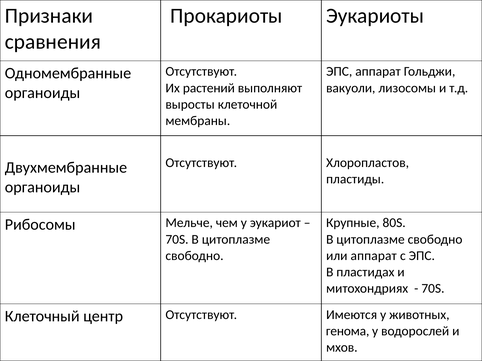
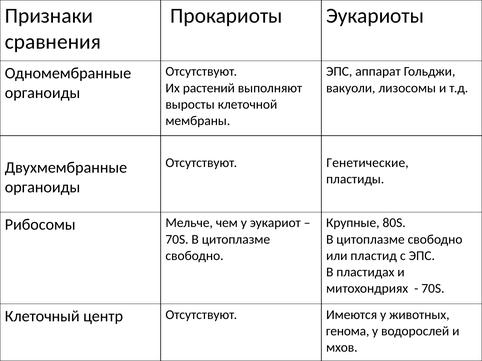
Хлоропластов: Хлоропластов -> Генетические
или аппарат: аппарат -> пластид
